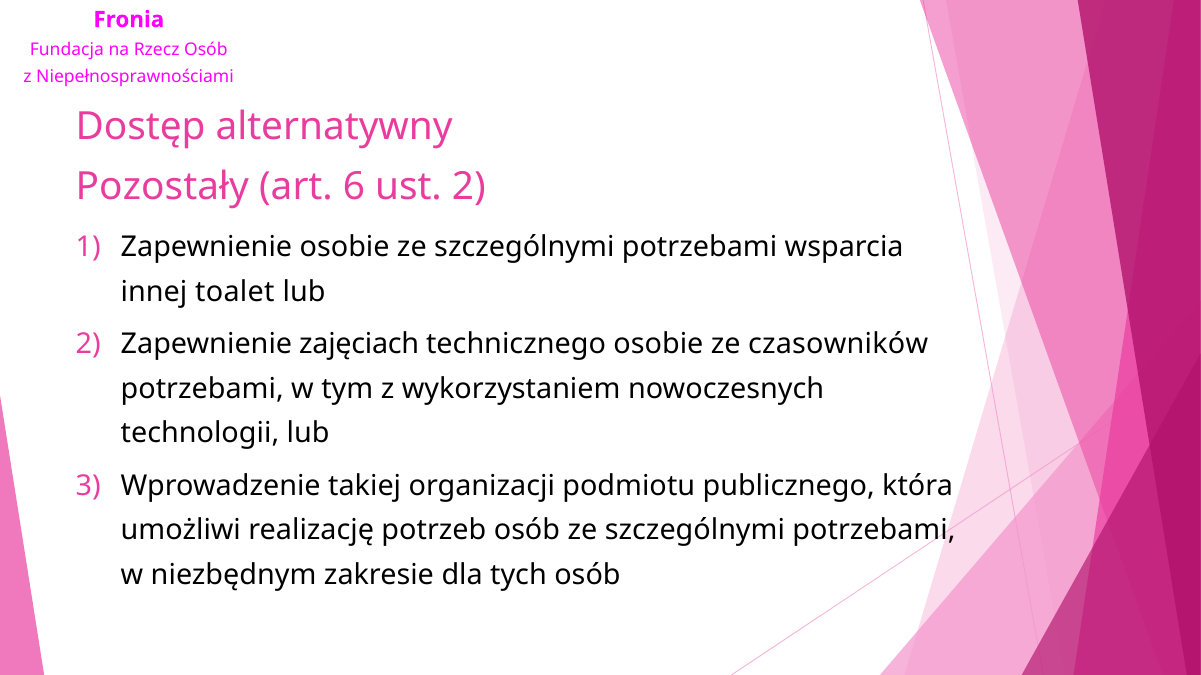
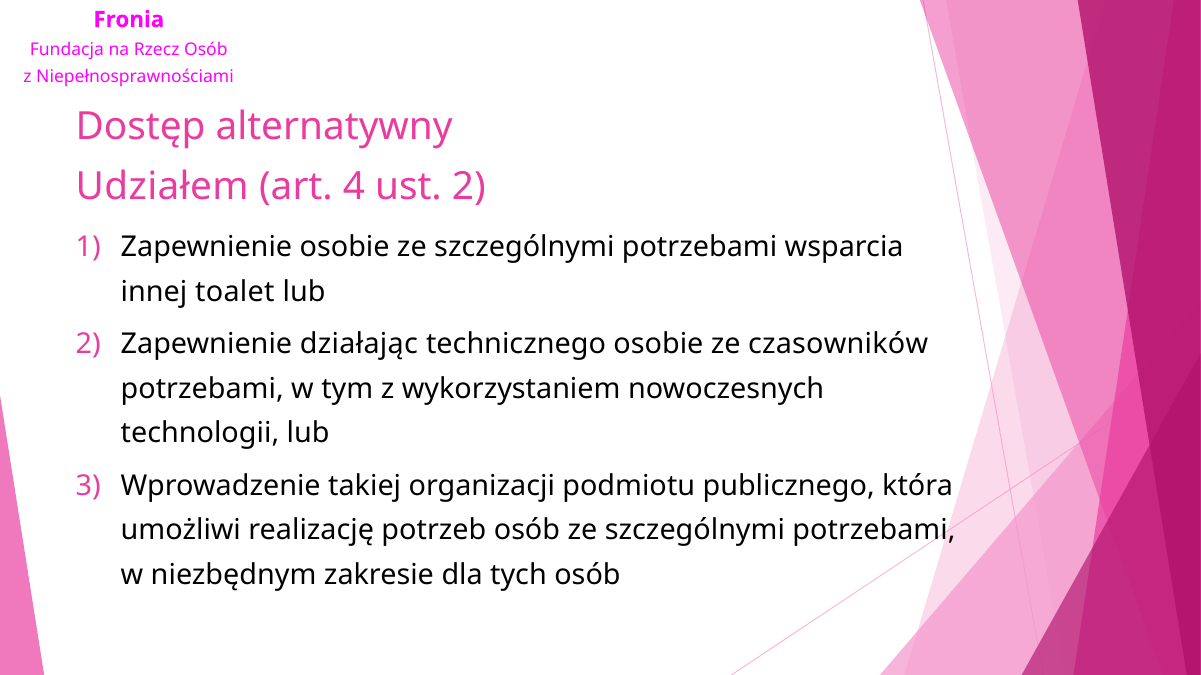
Pozostały: Pozostały -> Udziałem
6: 6 -> 4
zajęciach: zajęciach -> działając
